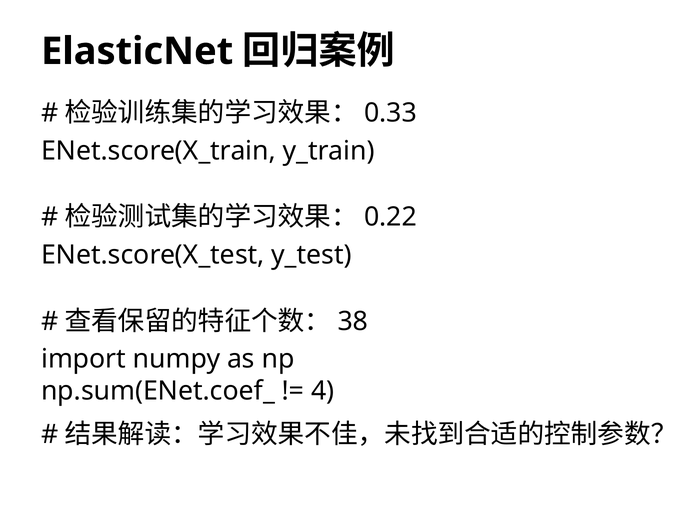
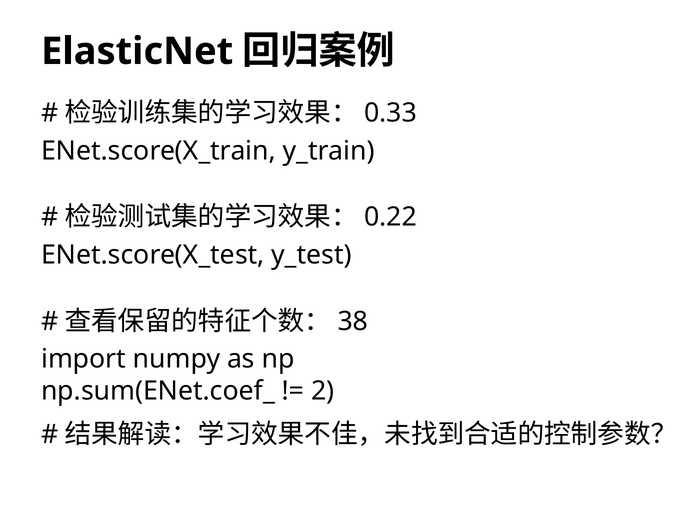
4: 4 -> 2
